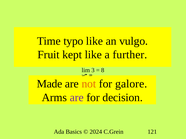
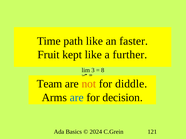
typo: typo -> path
vulgo: vulgo -> faster
Made: Made -> Team
galore: galore -> diddle
are at (77, 98) colour: purple -> blue
